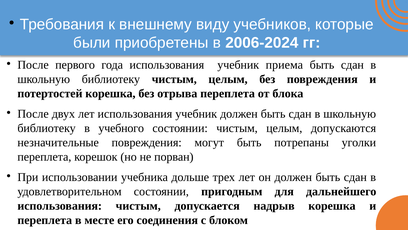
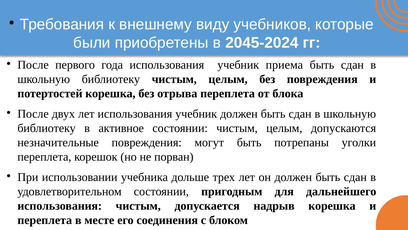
2006-2024: 2006-2024 -> 2045-2024
учебного: учебного -> активное
